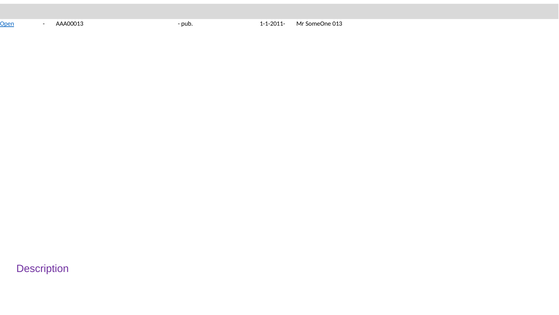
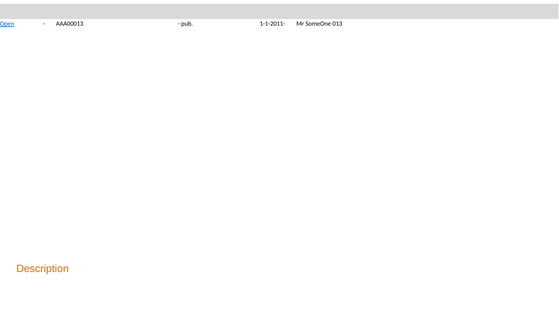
Description colour: purple -> orange
